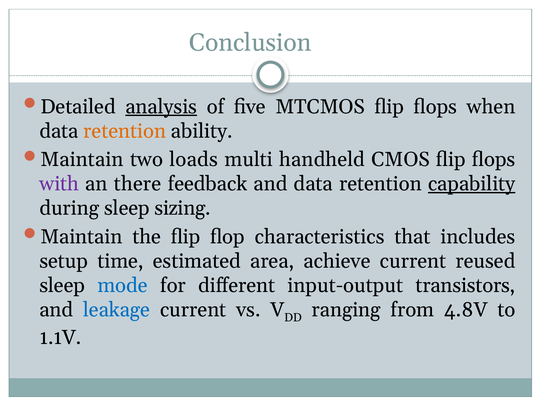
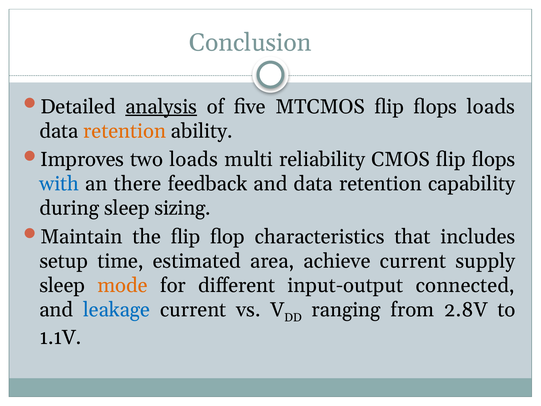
flops when: when -> loads
Maintain at (82, 159): Maintain -> Improves
handheld: handheld -> reliability
with colour: purple -> blue
capability underline: present -> none
reused: reused -> supply
mode colour: blue -> orange
transistors: transistors -> connected
4.8V: 4.8V -> 2.8V
